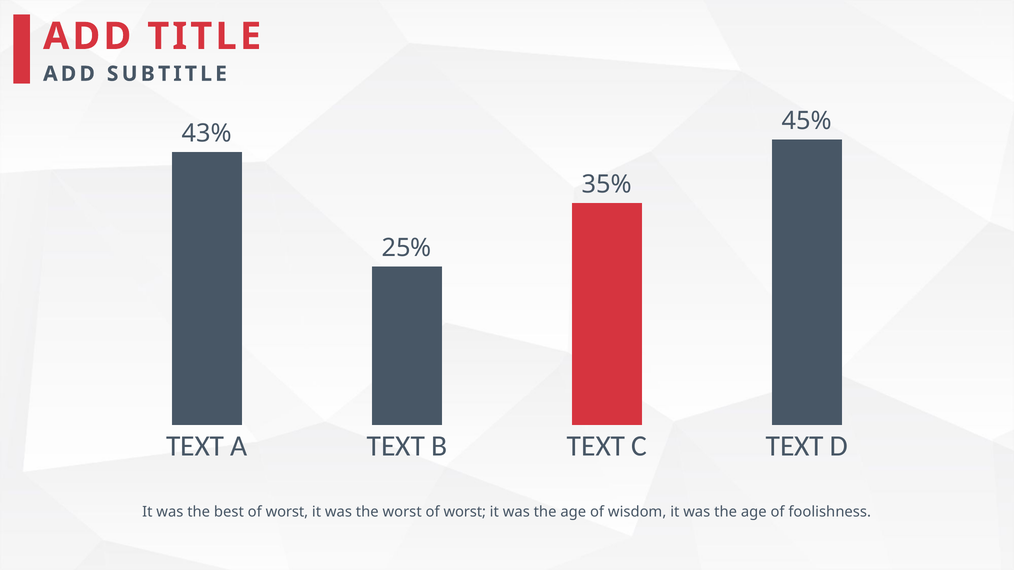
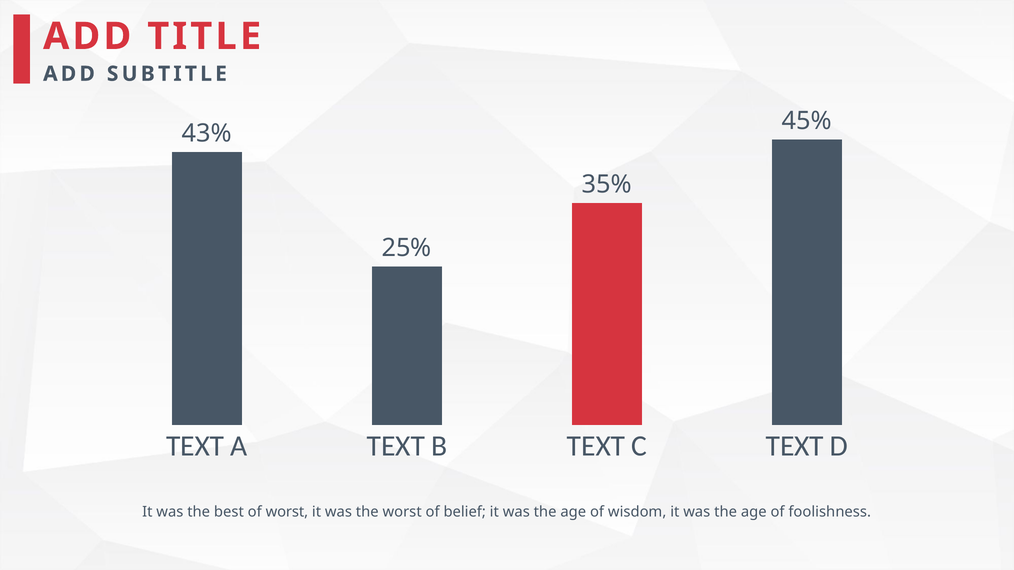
worst of worst: worst -> belief
